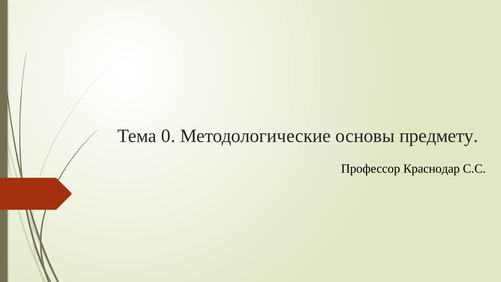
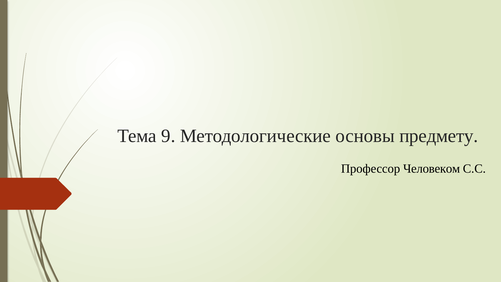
0: 0 -> 9
Краснодар: Краснодар -> Человеком
